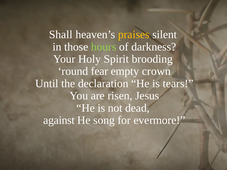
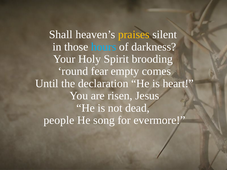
hours colour: light green -> light blue
crown: crown -> comes
tears: tears -> heart
against: against -> people
